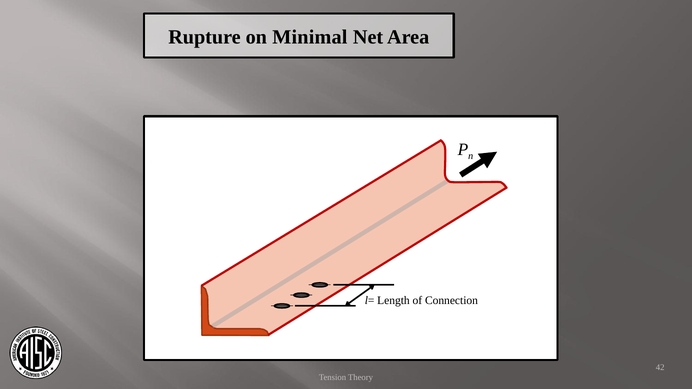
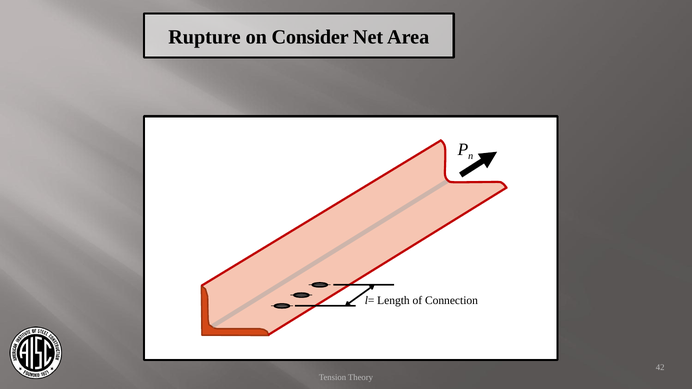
Minimal: Minimal -> Consider
